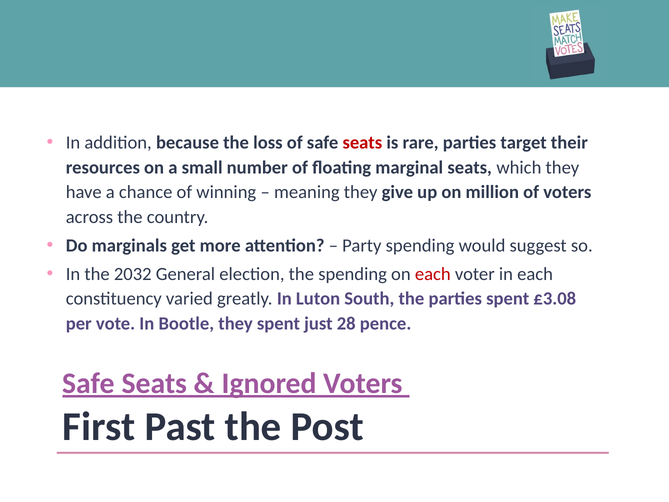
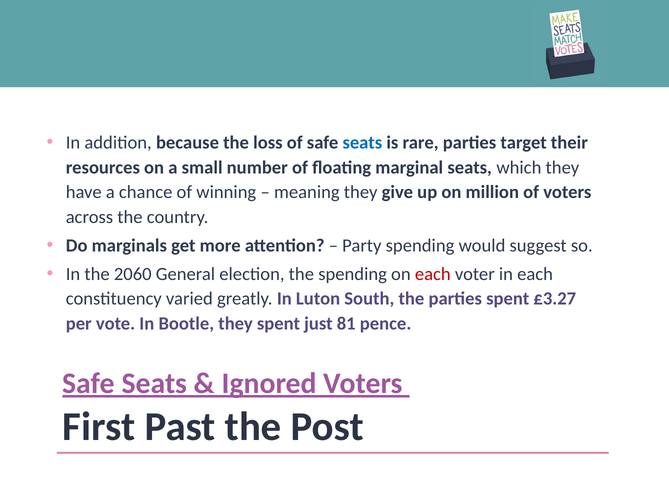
seats at (362, 143) colour: red -> blue
2032: 2032 -> 2060
£3.08: £3.08 -> £3.27
28: 28 -> 81
